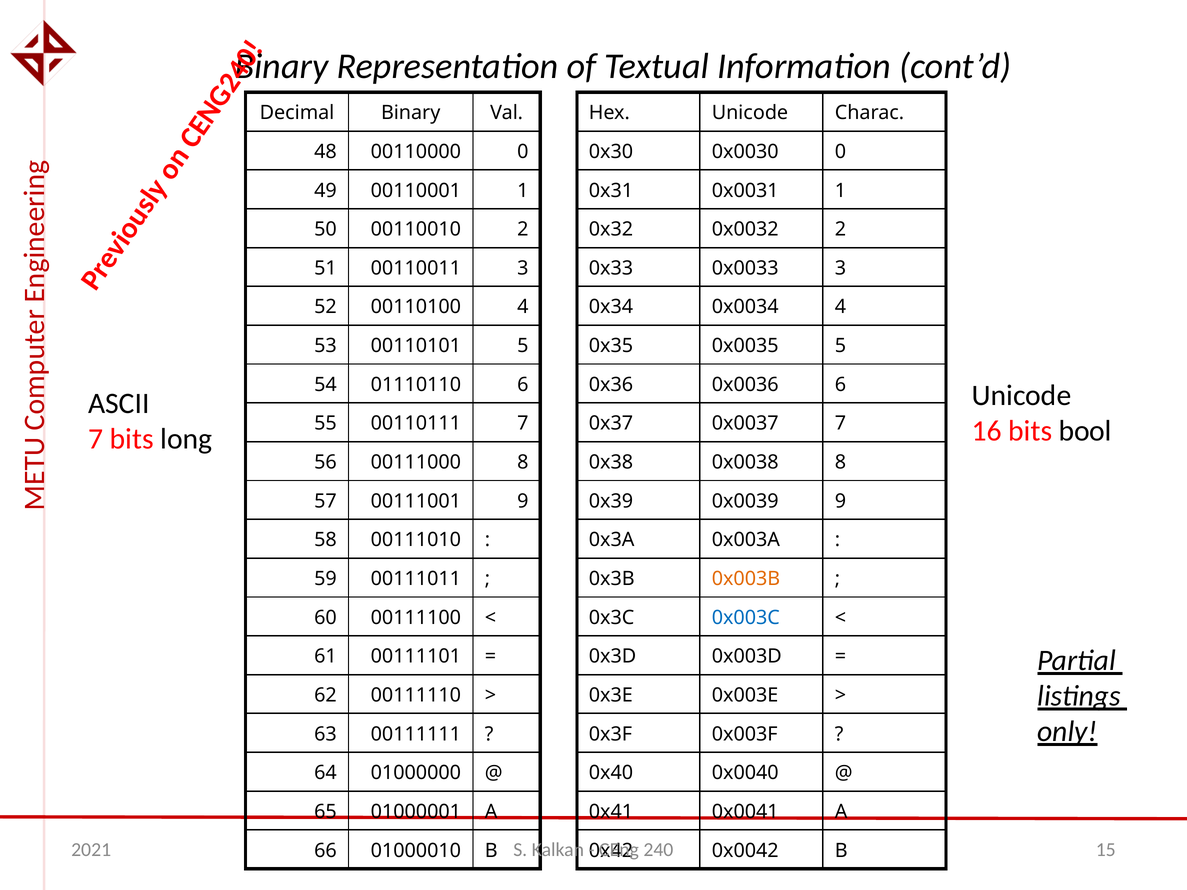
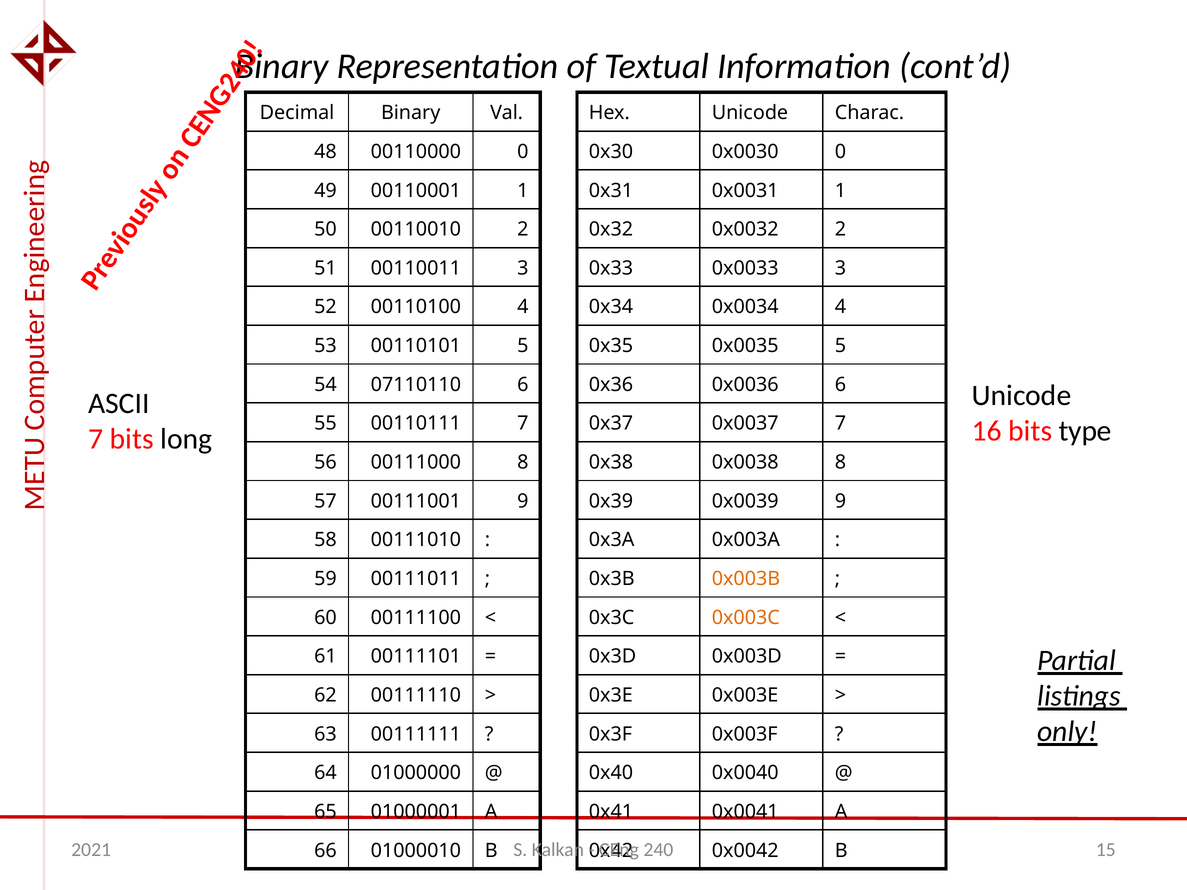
01110110: 01110110 -> 07110110
bool: bool -> type
0x003C colour: blue -> orange
